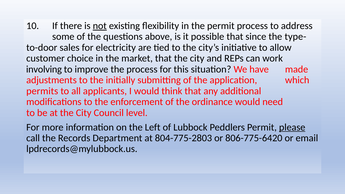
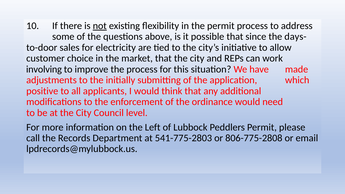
type-: type- -> days-
permits: permits -> positive
please underline: present -> none
804-775-2803: 804-775-2803 -> 541-775-2803
806-775-6420: 806-775-6420 -> 806-775-2808
